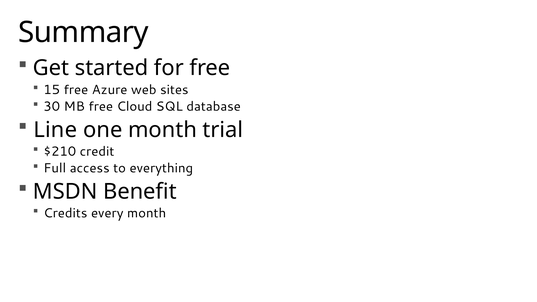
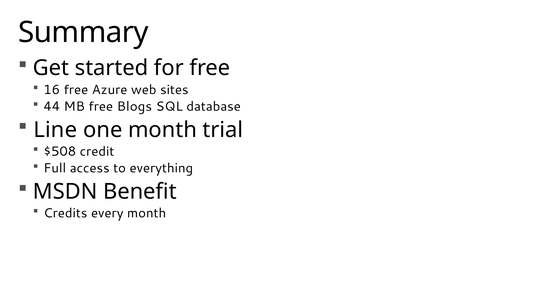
15: 15 -> 16
30: 30 -> 44
Cloud: Cloud -> Blogs
$210: $210 -> $508
